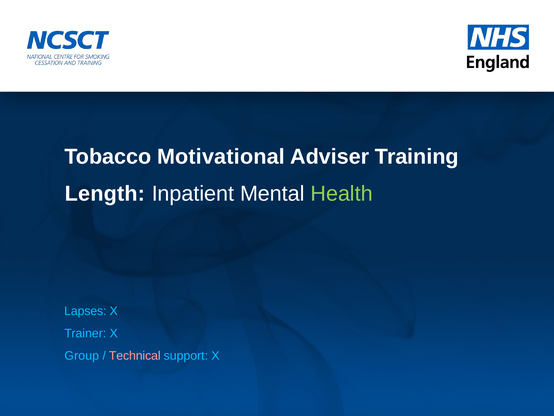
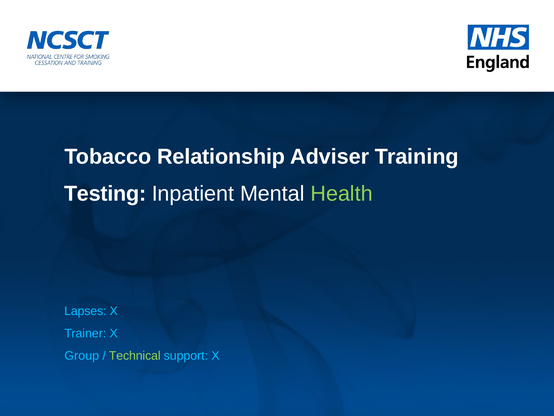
Motivational: Motivational -> Relationship
Length: Length -> Testing
Technical colour: pink -> light green
